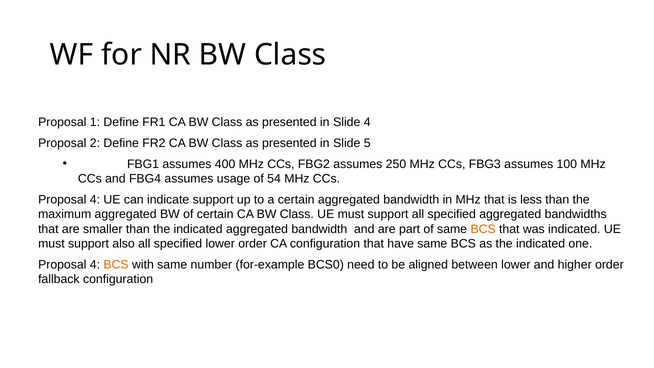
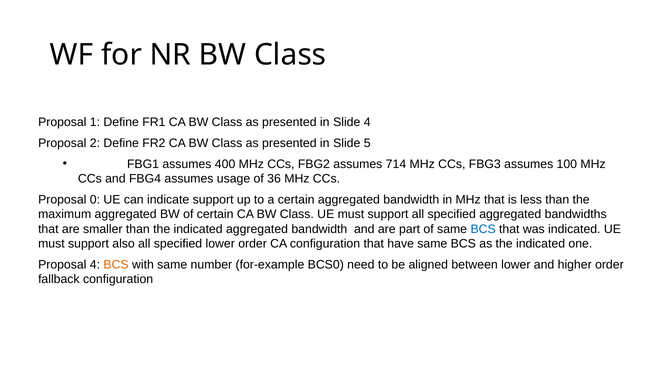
250: 250 -> 714
54: 54 -> 36
4 at (95, 200): 4 -> 0
BCS at (483, 229) colour: orange -> blue
